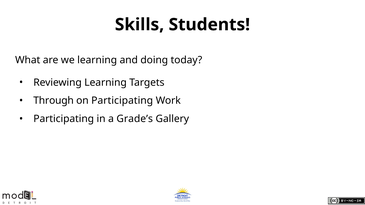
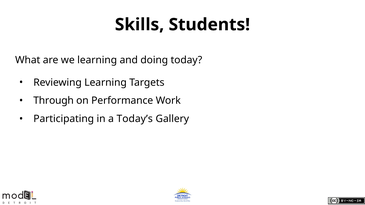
on Participating: Participating -> Performance
Grade’s: Grade’s -> Today’s
